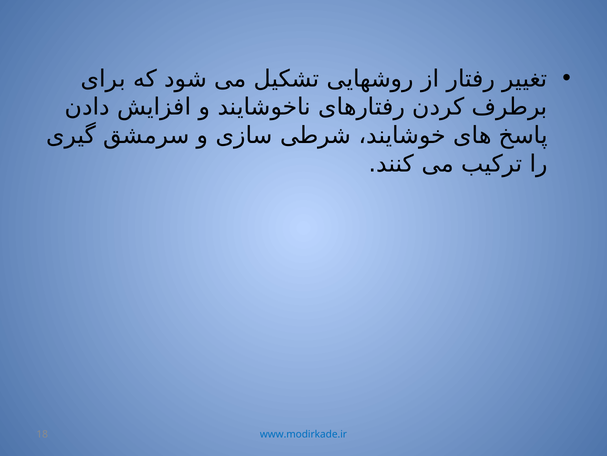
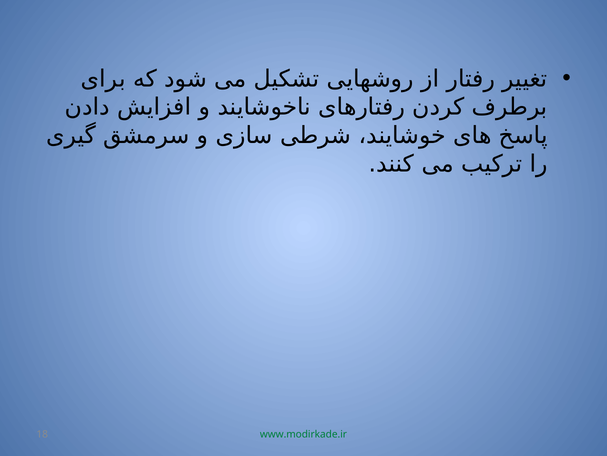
www.modirkade.ir colour: blue -> green
